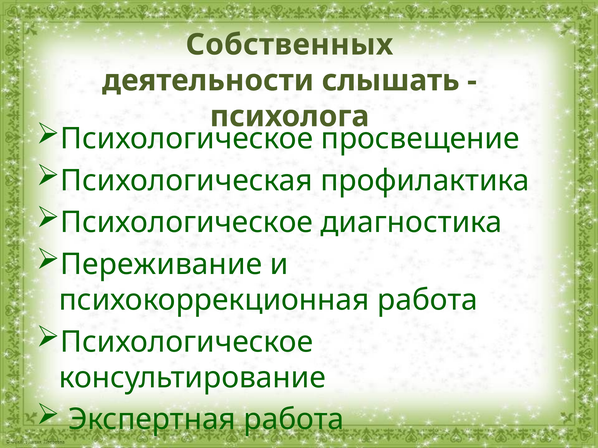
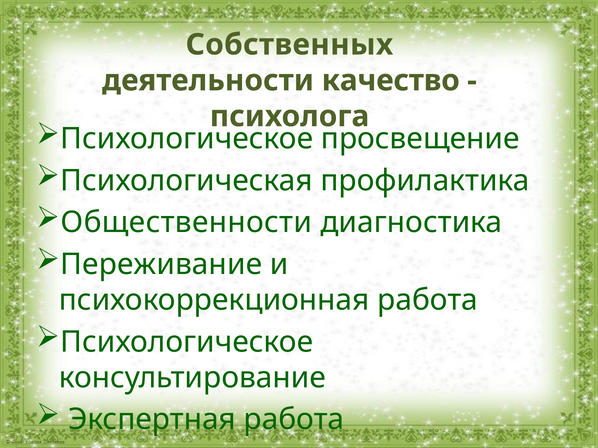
слышать: слышать -> качество
Психологическое at (187, 223): Психологическое -> Общественности
